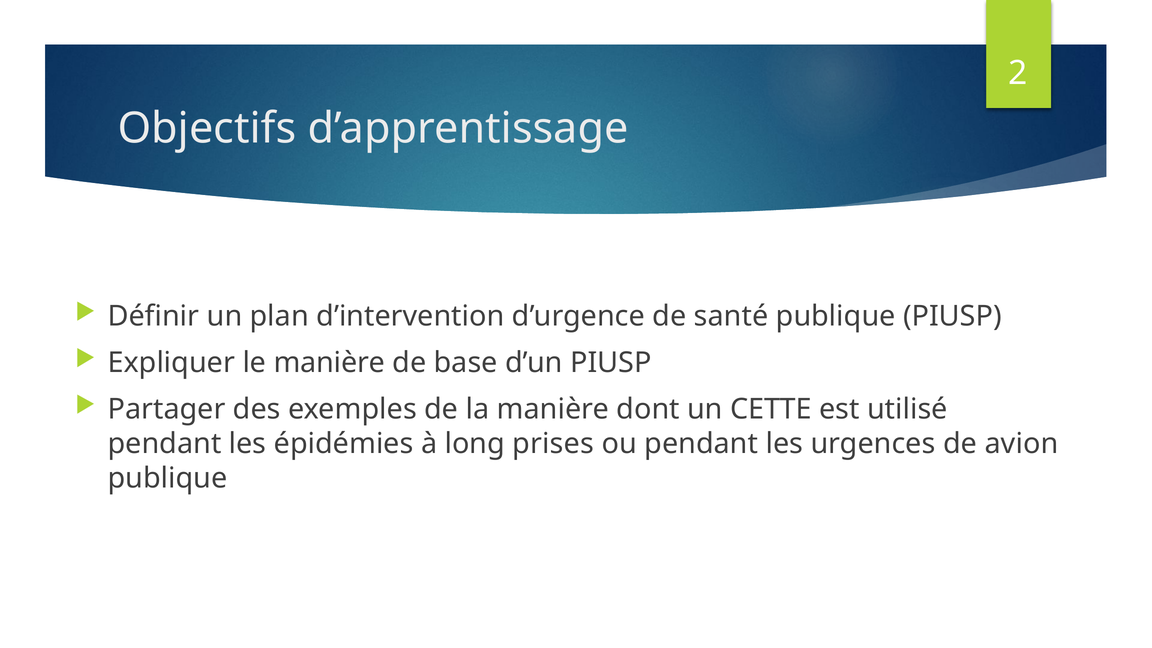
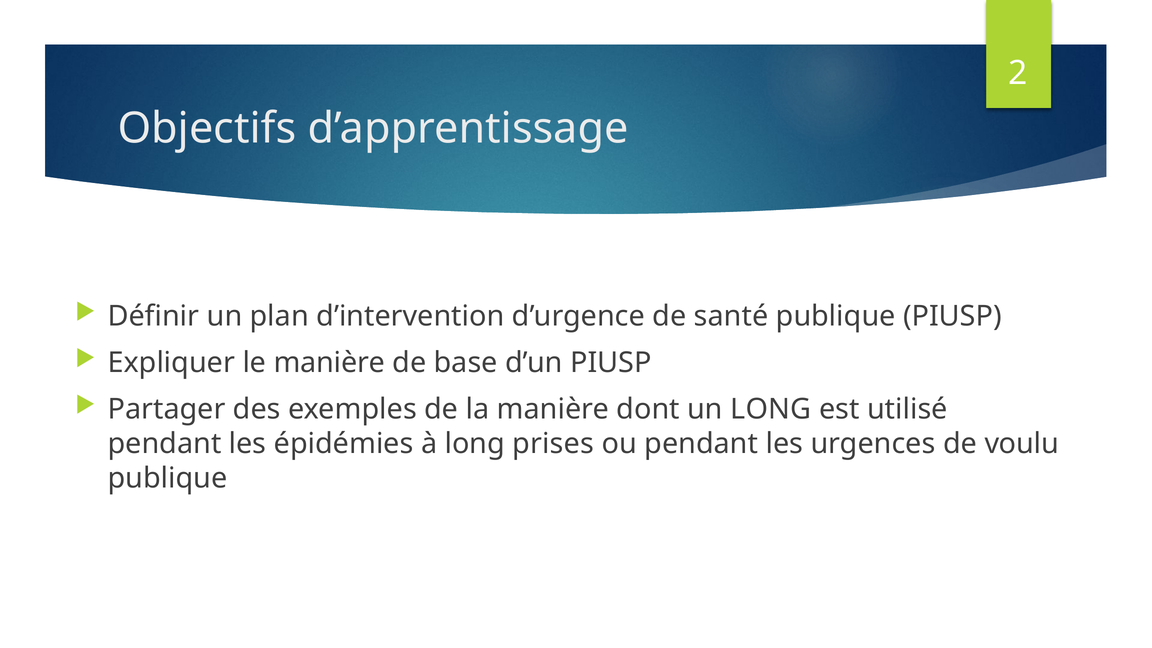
un CETTE: CETTE -> LONG
avion: avion -> voulu
